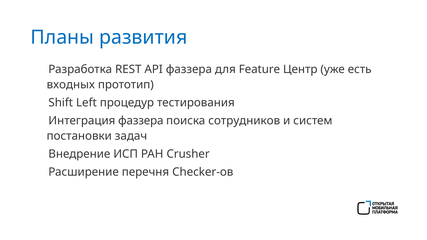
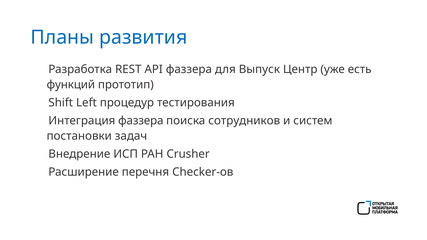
Feature: Feature -> Выпуск
входных: входных -> функций
